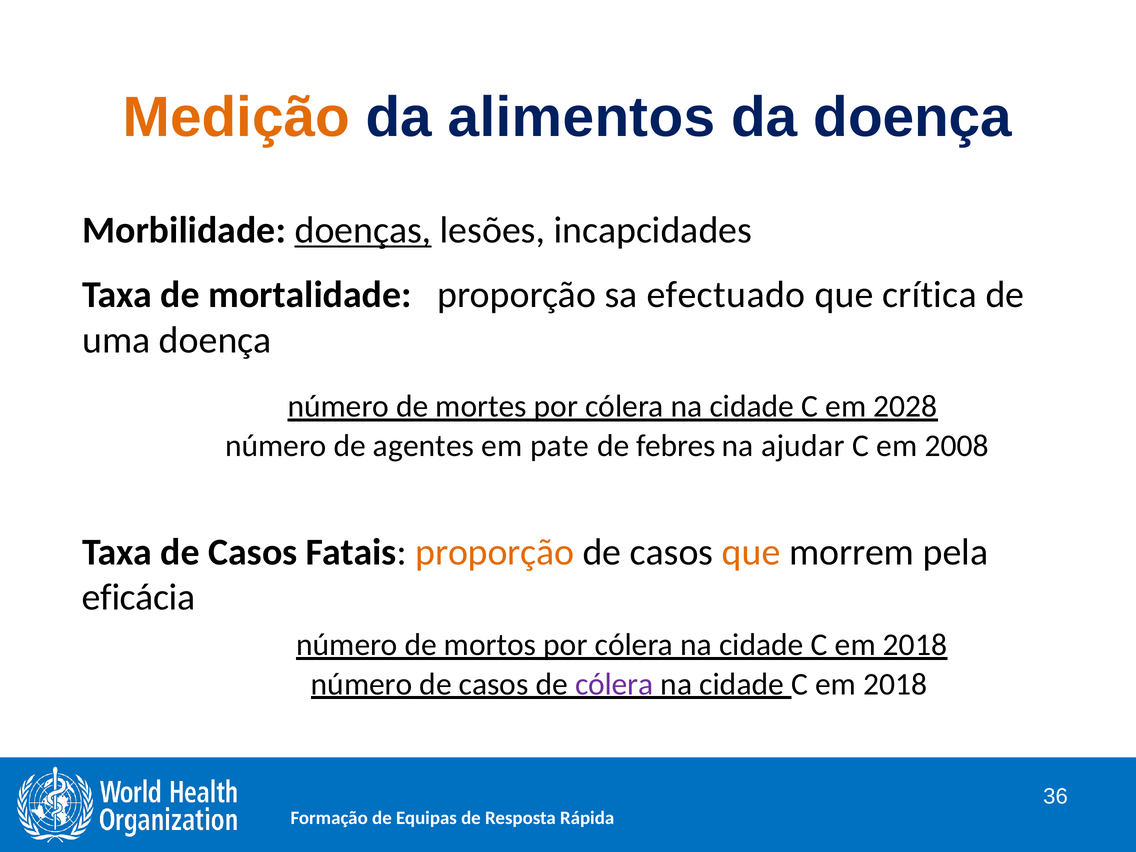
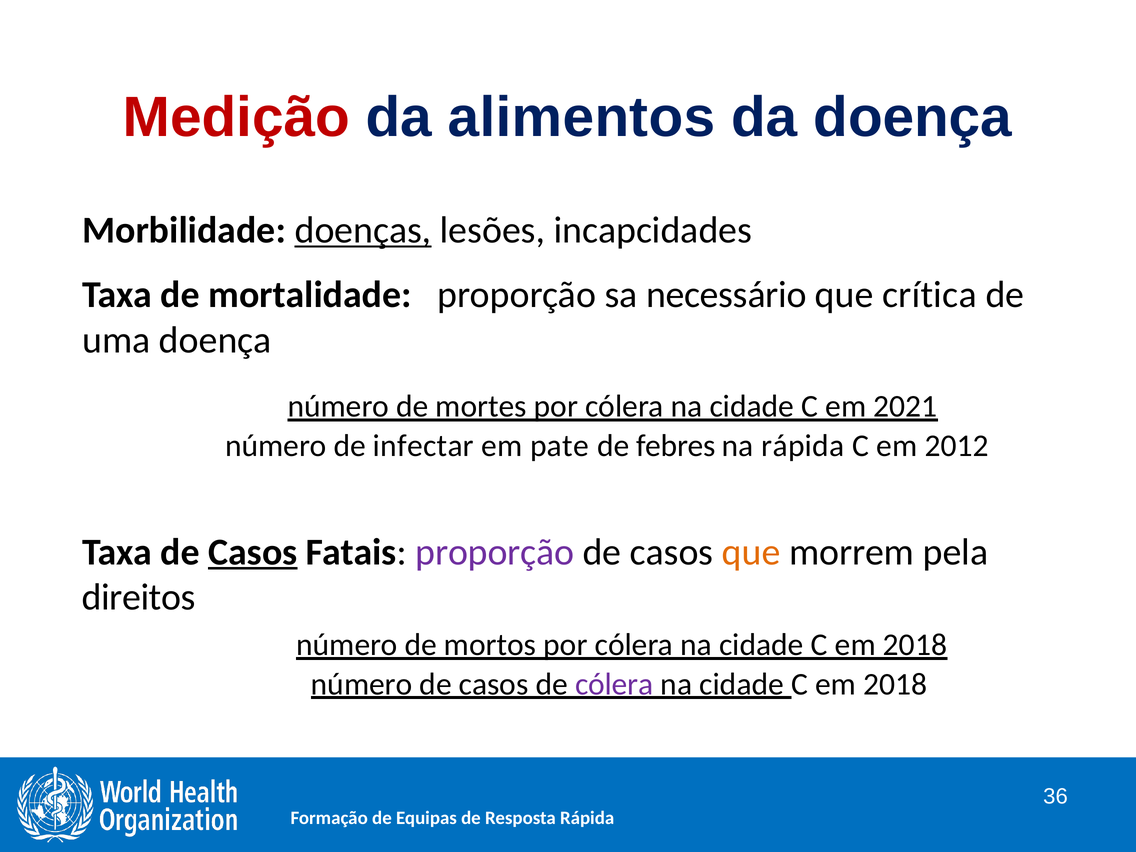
Medição colour: orange -> red
efectuado: efectuado -> necessário
2028: 2028 -> 2021
agentes: agentes -> infectar
na ajudar: ajudar -> rápida
2008: 2008 -> 2012
Casos at (253, 552) underline: none -> present
proporção at (495, 552) colour: orange -> purple
eficácia: eficácia -> direitos
